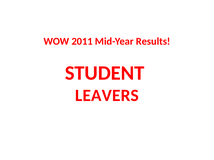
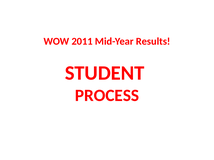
LEAVERS: LEAVERS -> PROCESS
